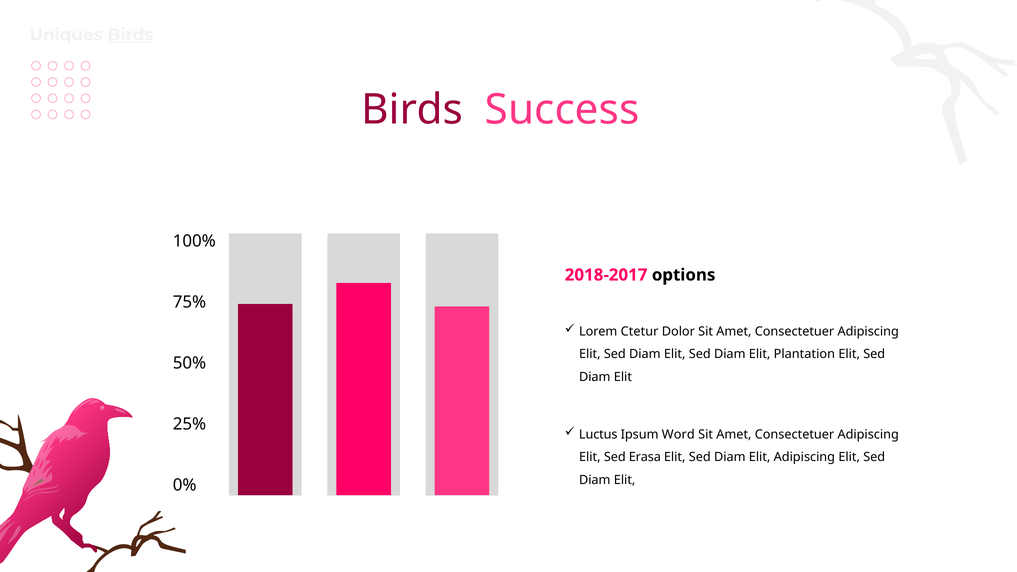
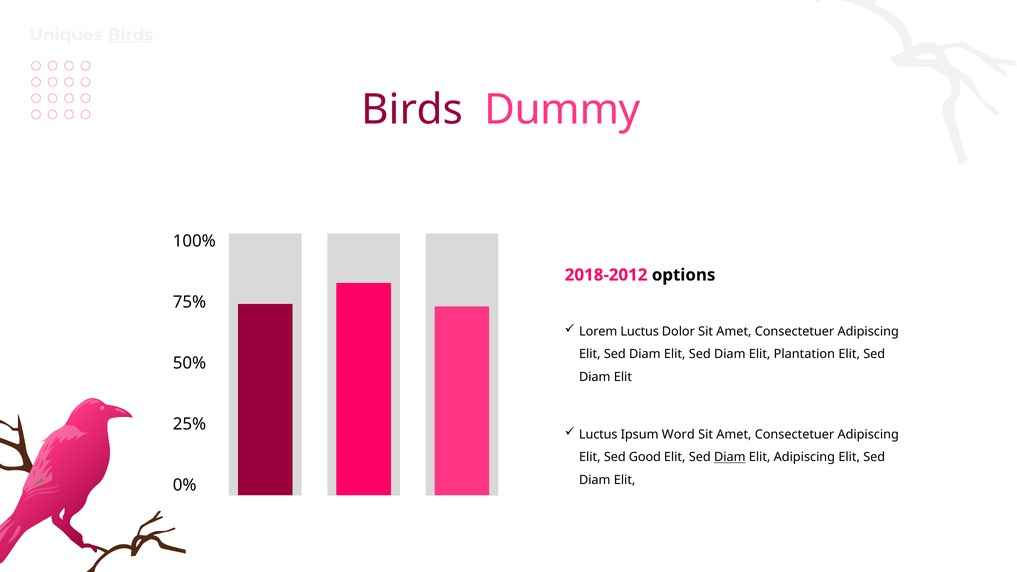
Success: Success -> Dummy
2018-2017: 2018-2017 -> 2018-2012
Lorem Ctetur: Ctetur -> Luctus
Erasa: Erasa -> Good
Diam at (730, 457) underline: none -> present
